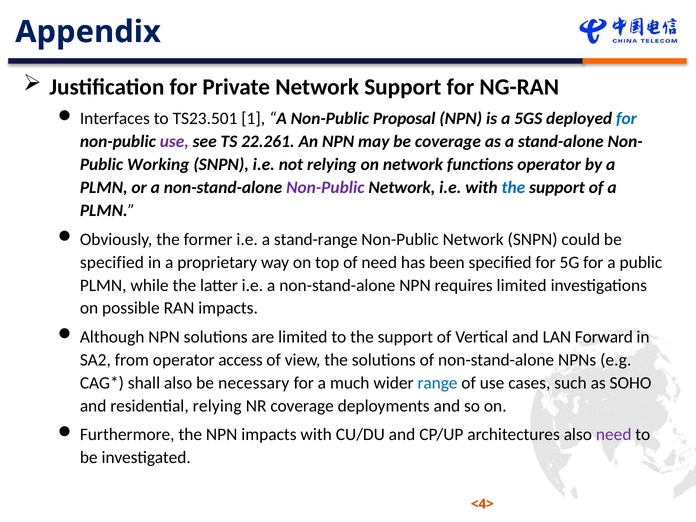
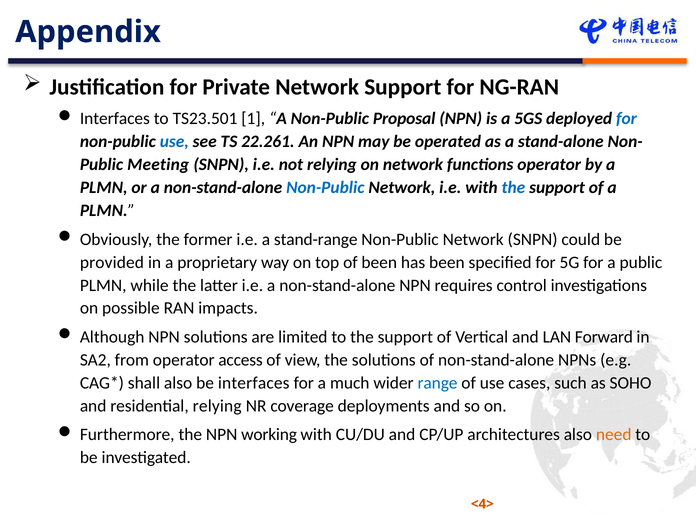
use at (174, 142) colour: purple -> blue
be coverage: coverage -> operated
Working: Working -> Meeting
Non-Public at (325, 188) colour: purple -> blue
specified at (112, 262): specified -> provided
of need: need -> been
requires limited: limited -> control
be necessary: necessary -> interfaces
NPN impacts: impacts -> working
need at (614, 435) colour: purple -> orange
